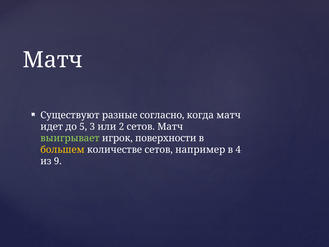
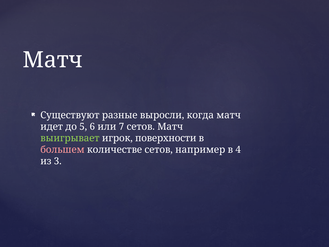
согласно: согласно -> выросли
3: 3 -> 6
2: 2 -> 7
большем colour: yellow -> pink
9: 9 -> 3
